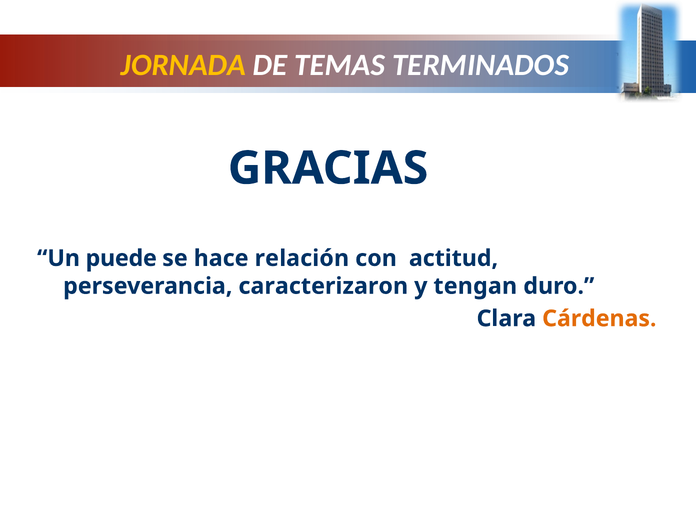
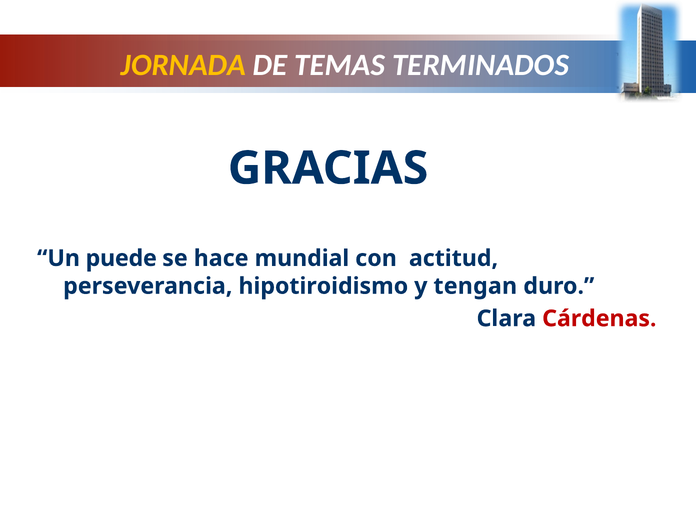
relación: relación -> mundial
caracterizaron: caracterizaron -> hipotiroidismo
Cárdenas colour: orange -> red
